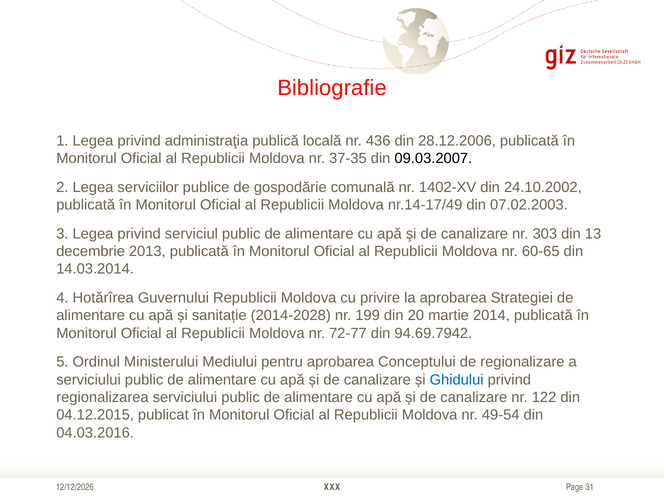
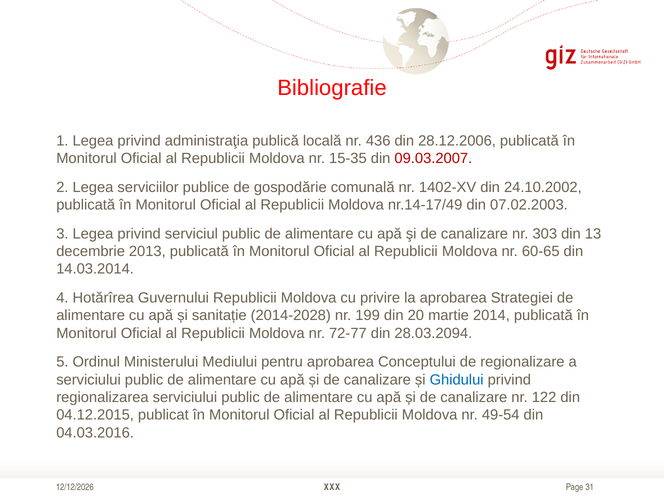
37-35: 37-35 -> 15-35
09.03.2007 colour: black -> red
94.69.7942: 94.69.7942 -> 28.03.2094
